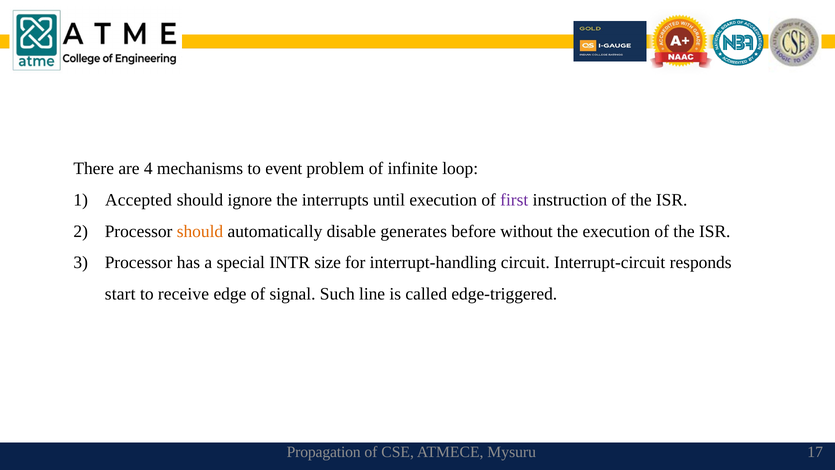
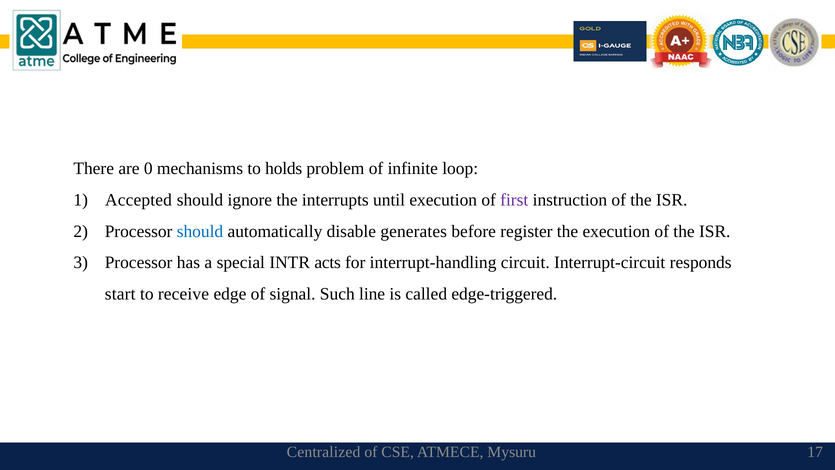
4: 4 -> 0
event: event -> holds
should at (200, 231) colour: orange -> blue
without: without -> register
size: size -> acts
Propagation: Propagation -> Centralized
